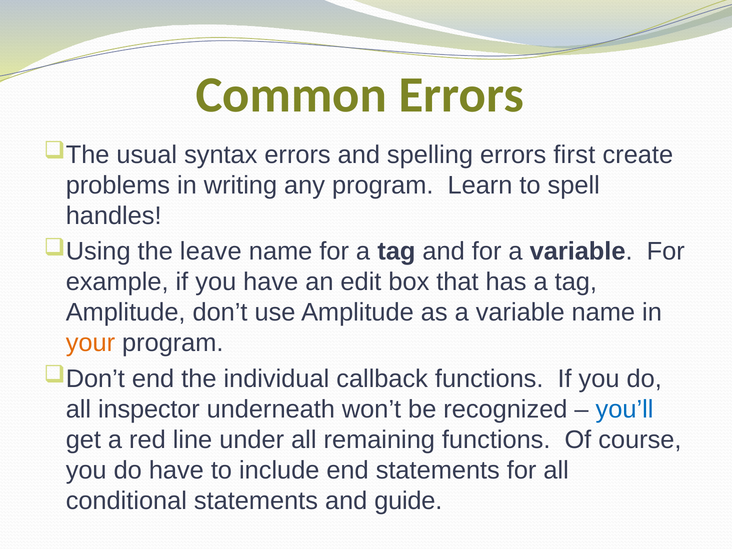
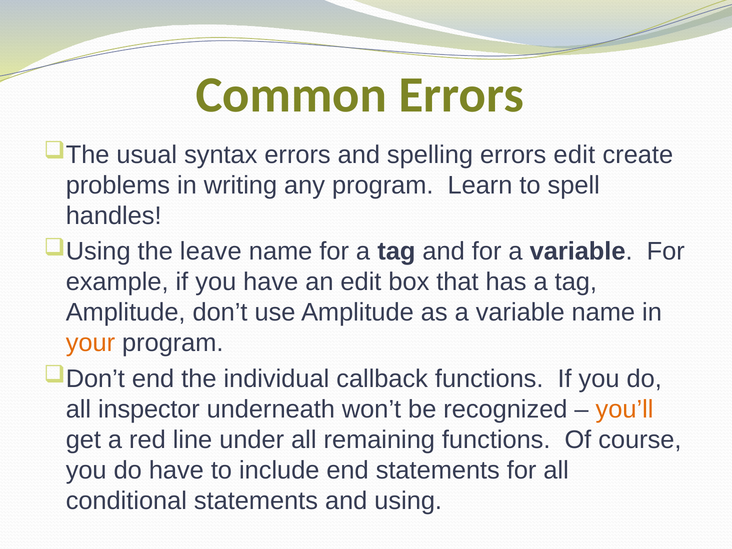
errors first: first -> edit
you’ll colour: blue -> orange
guide: guide -> using
